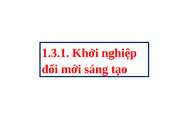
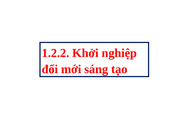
1.3.1: 1.3.1 -> 1.2.2
